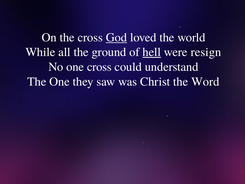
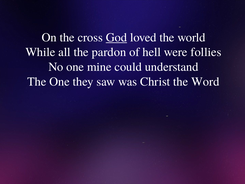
ground: ground -> pardon
hell underline: present -> none
resign: resign -> follies
one cross: cross -> mine
